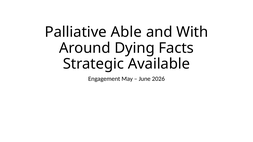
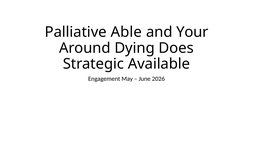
With: With -> Your
Facts: Facts -> Does
